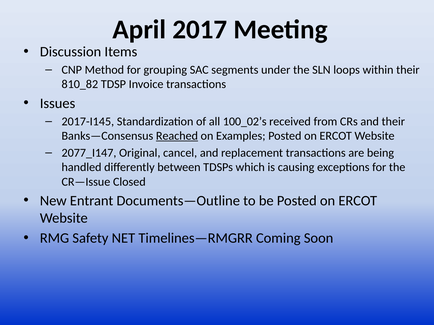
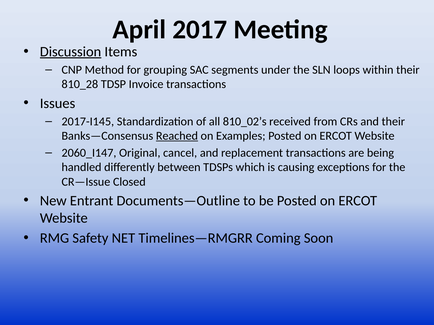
Discussion underline: none -> present
810_82: 810_82 -> 810_28
100_02’s: 100_02’s -> 810_02’s
2077_I147: 2077_I147 -> 2060_I147
